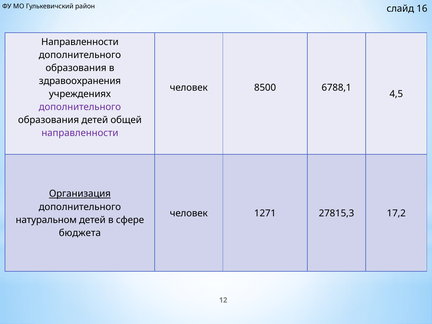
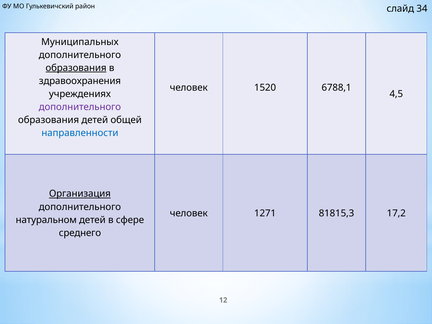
16: 16 -> 34
Направленности at (80, 42): Направленности -> Муниципальных
образования at (76, 68) underline: none -> present
8500: 8500 -> 1520
направленности at (80, 133) colour: purple -> blue
27815,3: 27815,3 -> 81815,3
бюджета: бюджета -> среднего
